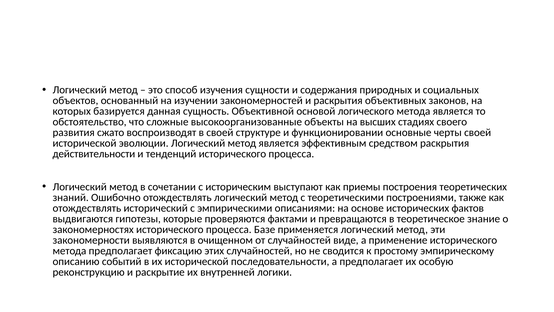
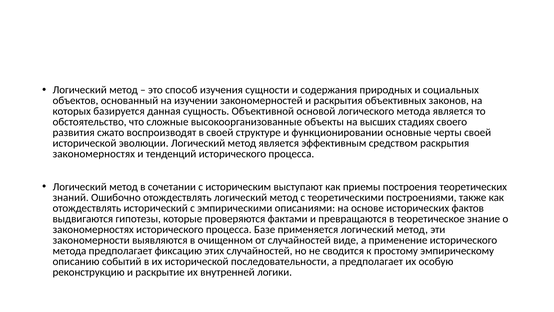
действительности at (94, 154): действительности -> закономерностях
